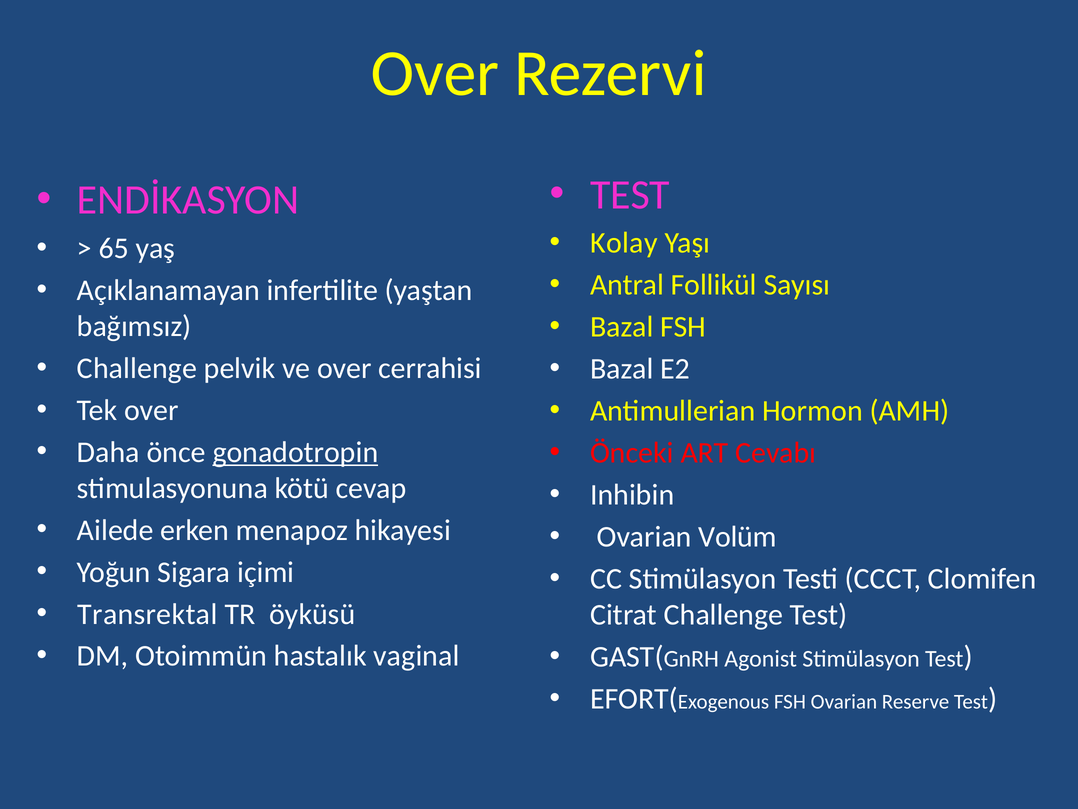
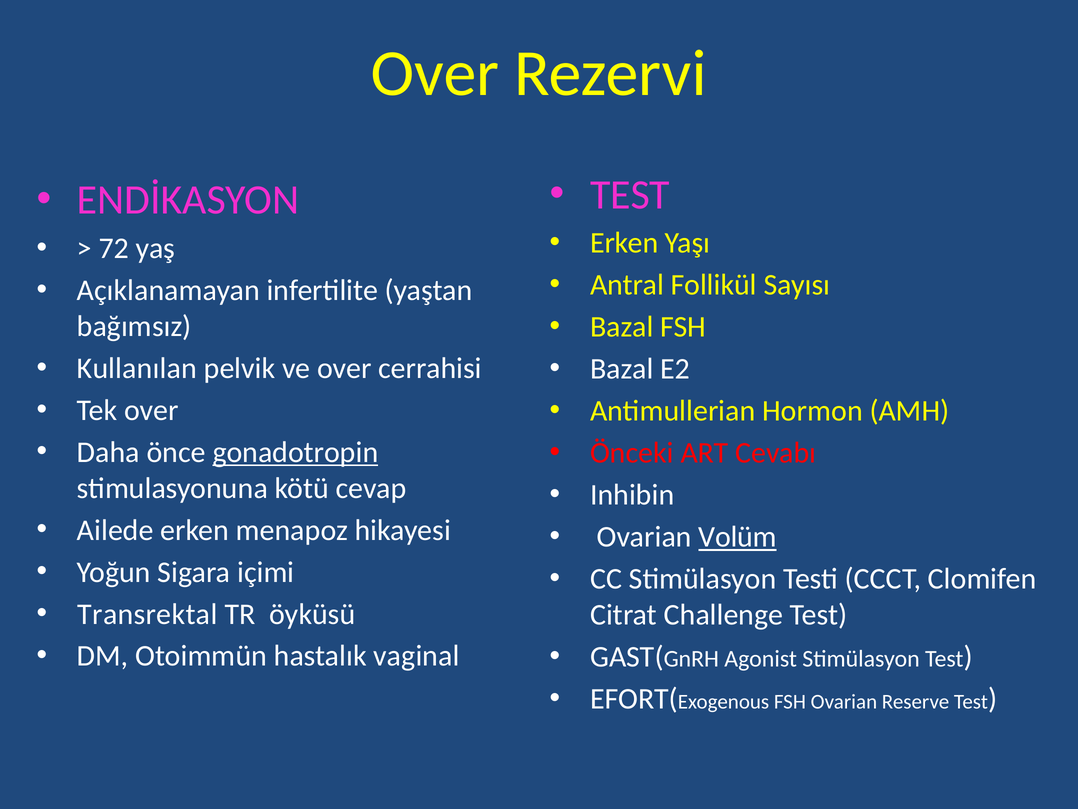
Kolay at (624, 243): Kolay -> Erken
65: 65 -> 72
Challenge at (137, 368): Challenge -> Kullanılan
Volüm underline: none -> present
